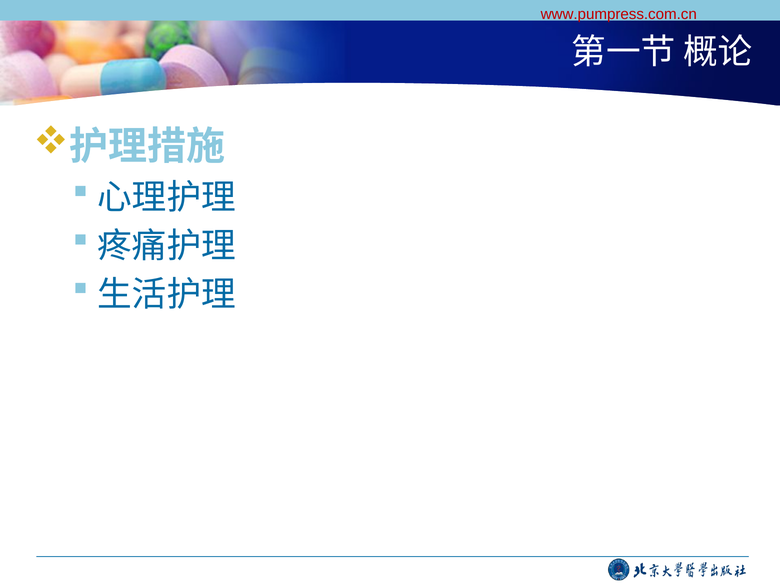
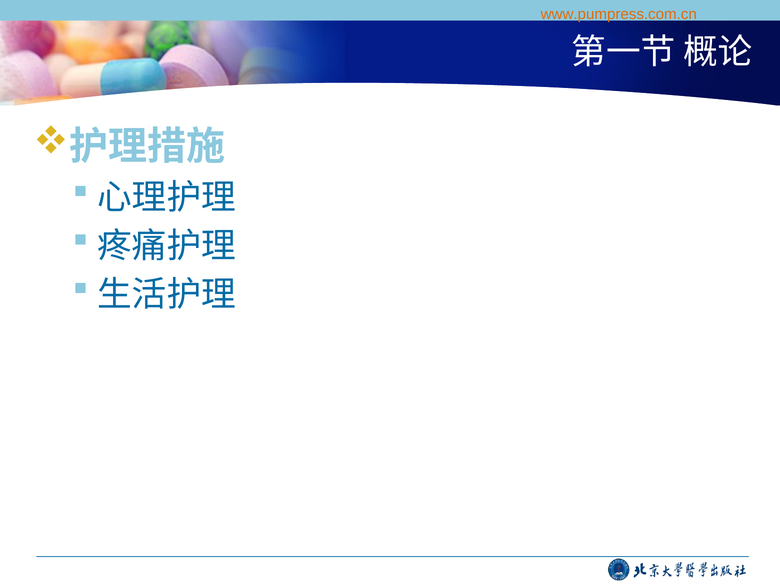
www.pumpress.com.cn colour: red -> orange
